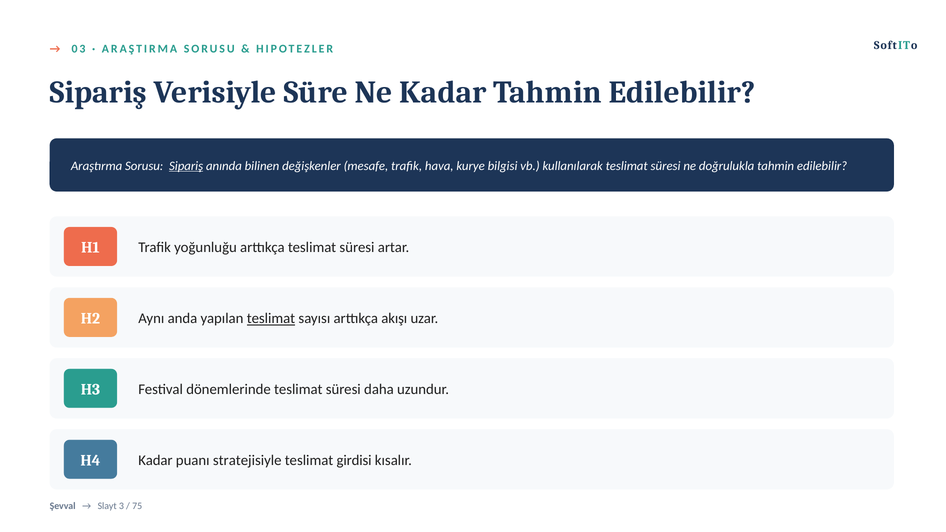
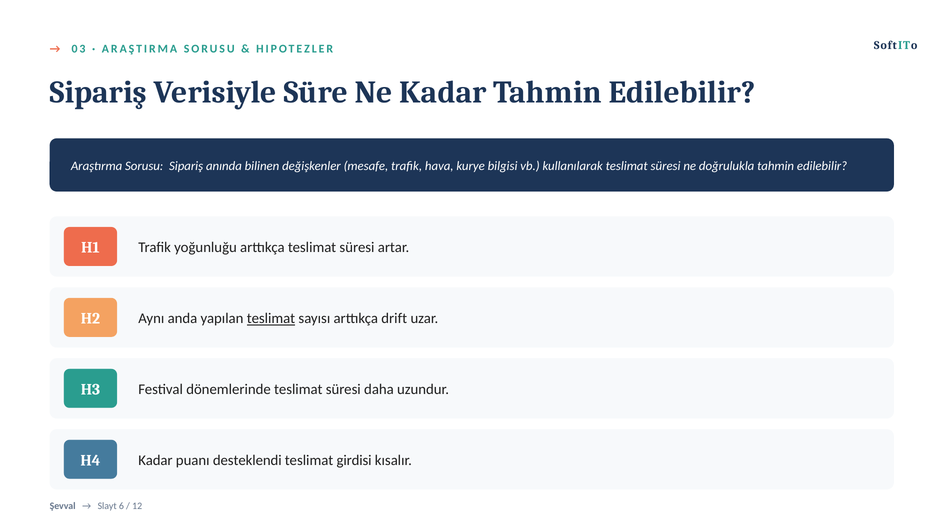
Sipariş at (186, 166) underline: present -> none
akışı: akışı -> drift
stratejisiyle: stratejisiyle -> desteklendi
3: 3 -> 6
75: 75 -> 12
